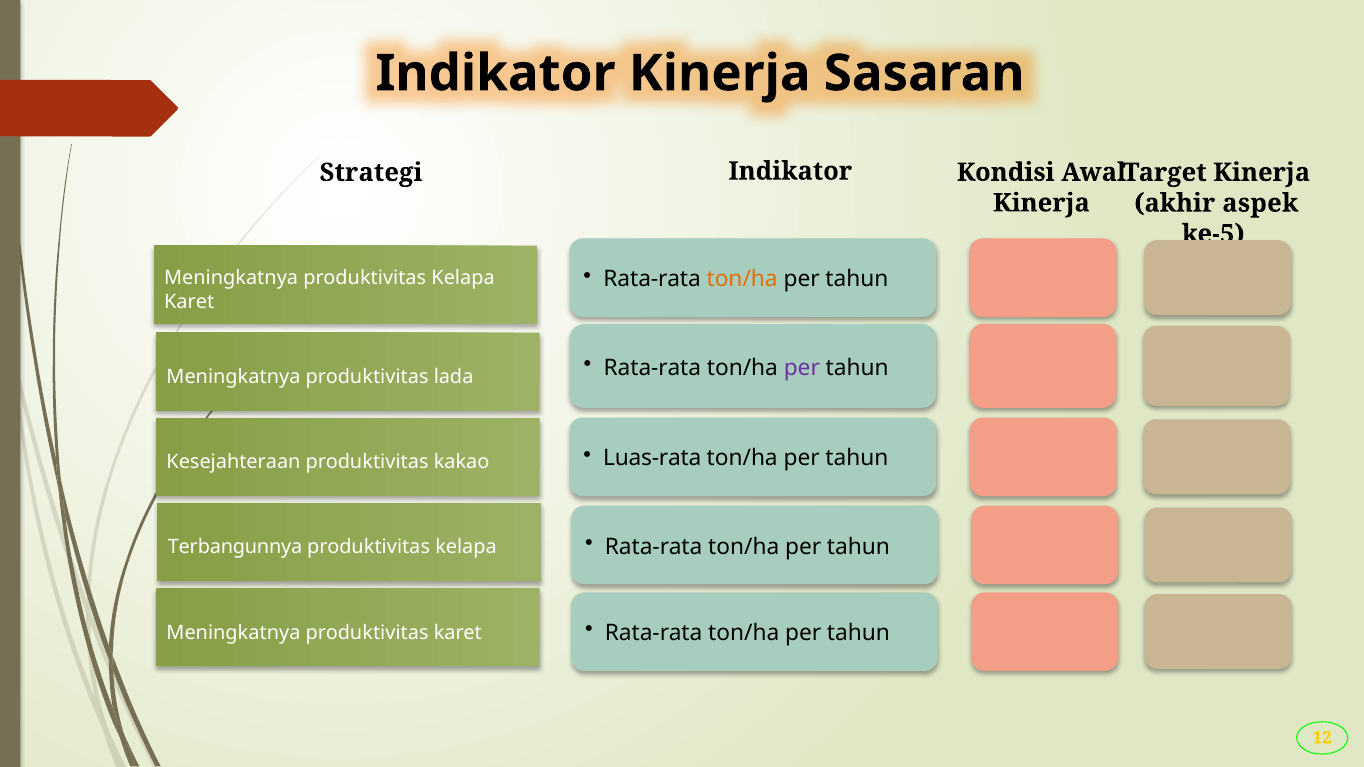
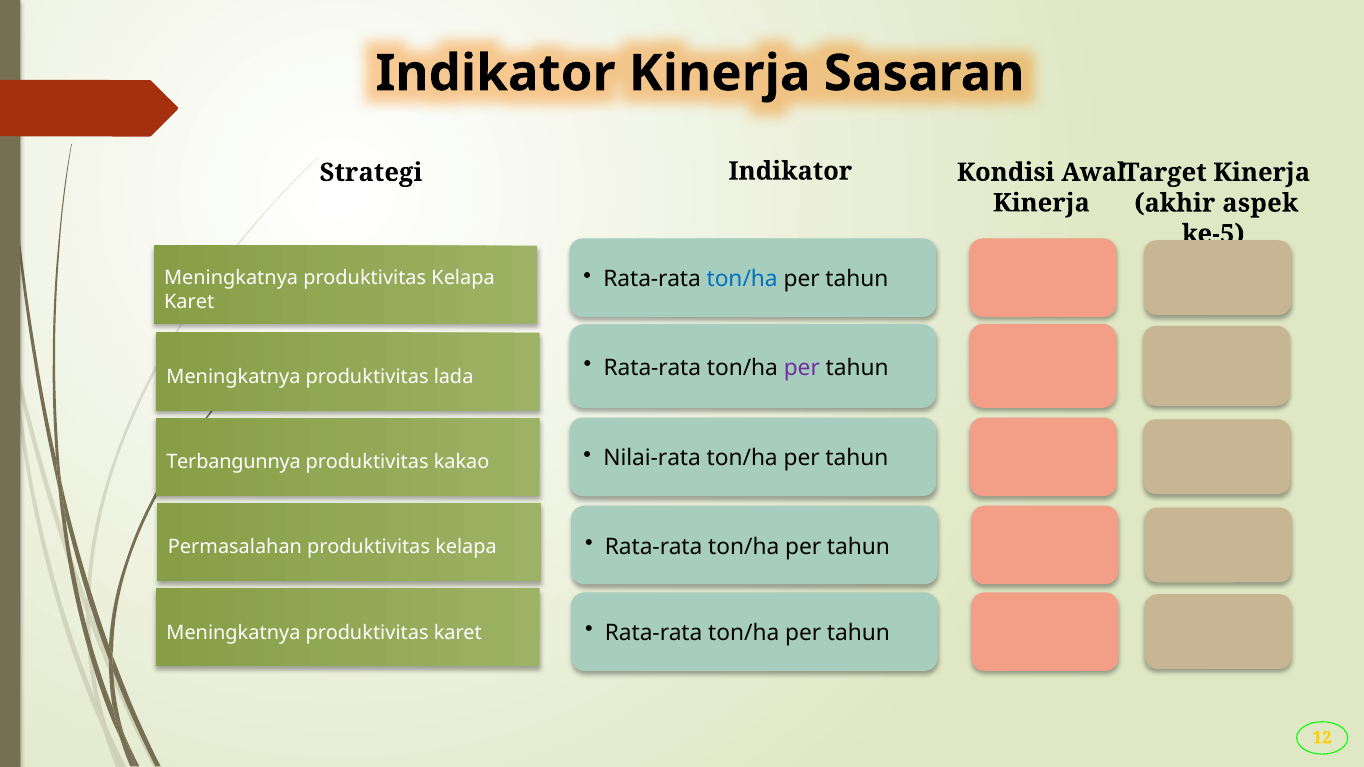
ton/ha at (742, 279) colour: orange -> blue
Luas-rata: Luas-rata -> Nilai-rata
Kesejahteraan: Kesejahteraan -> Terbangunnya
Terbangunnya: Terbangunnya -> Permasalahan
